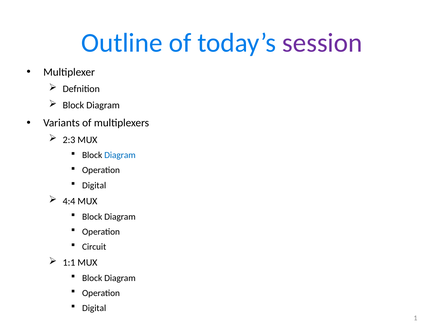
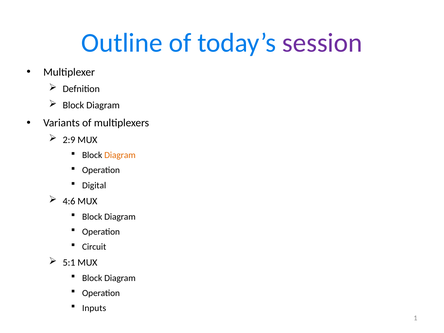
2:3: 2:3 -> 2:9
Diagram at (120, 155) colour: blue -> orange
4:4: 4:4 -> 4:6
1:1: 1:1 -> 5:1
Digital at (94, 308): Digital -> Inputs
